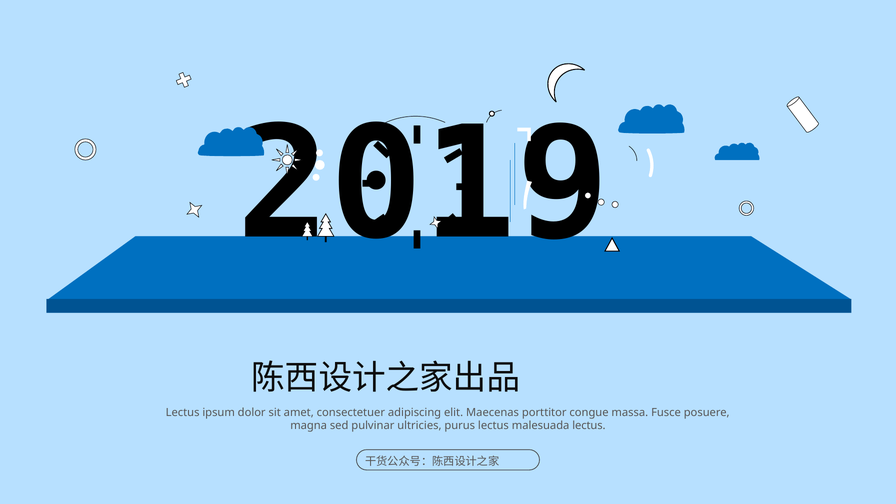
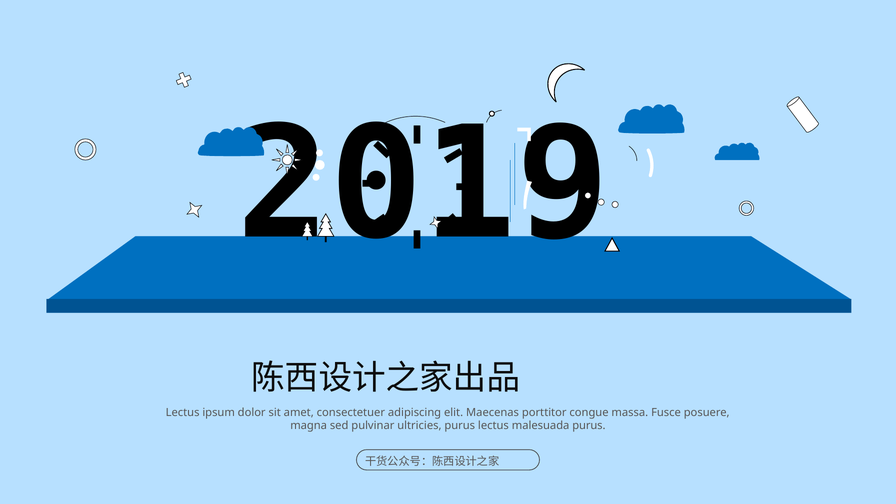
malesuada lectus: lectus -> purus
